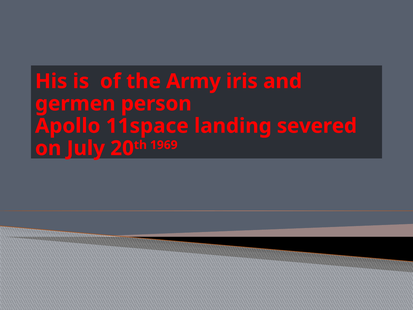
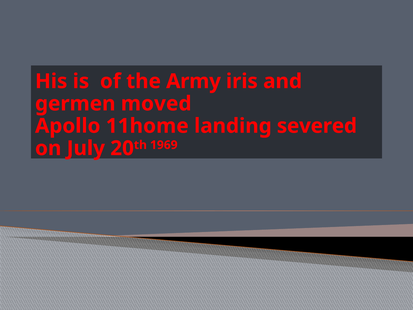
person: person -> moved
11space: 11space -> 11home
